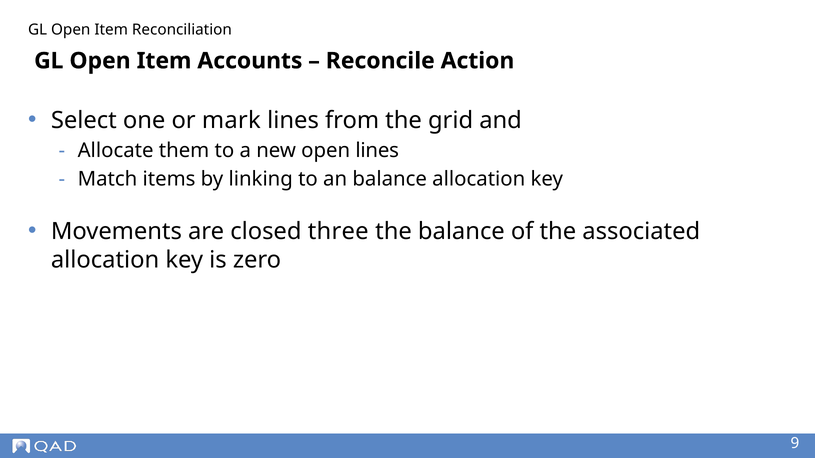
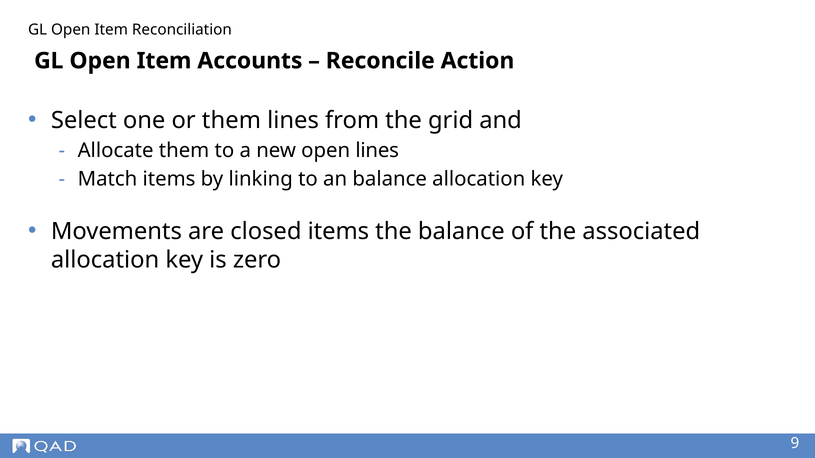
or mark: mark -> them
closed three: three -> items
